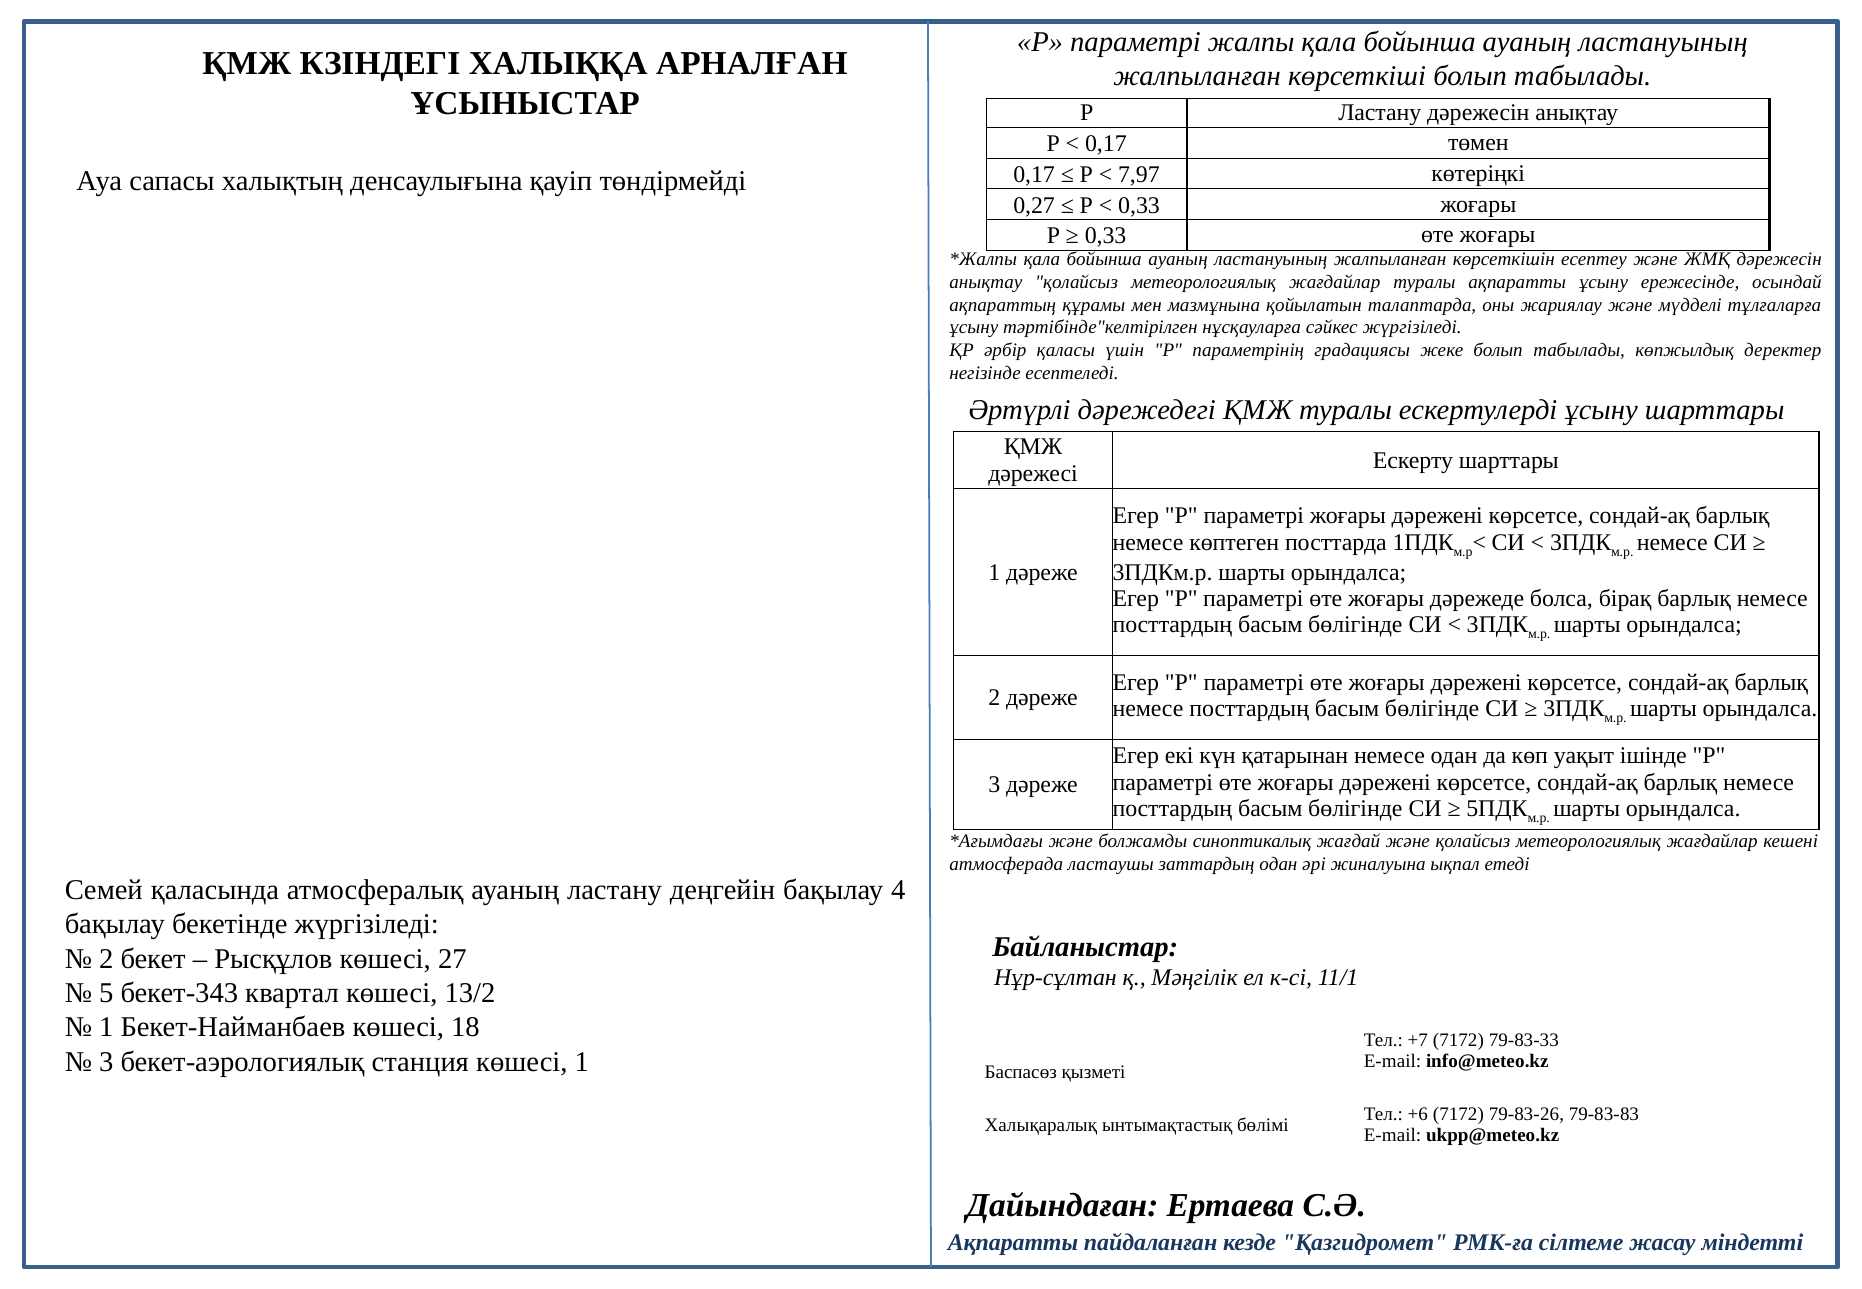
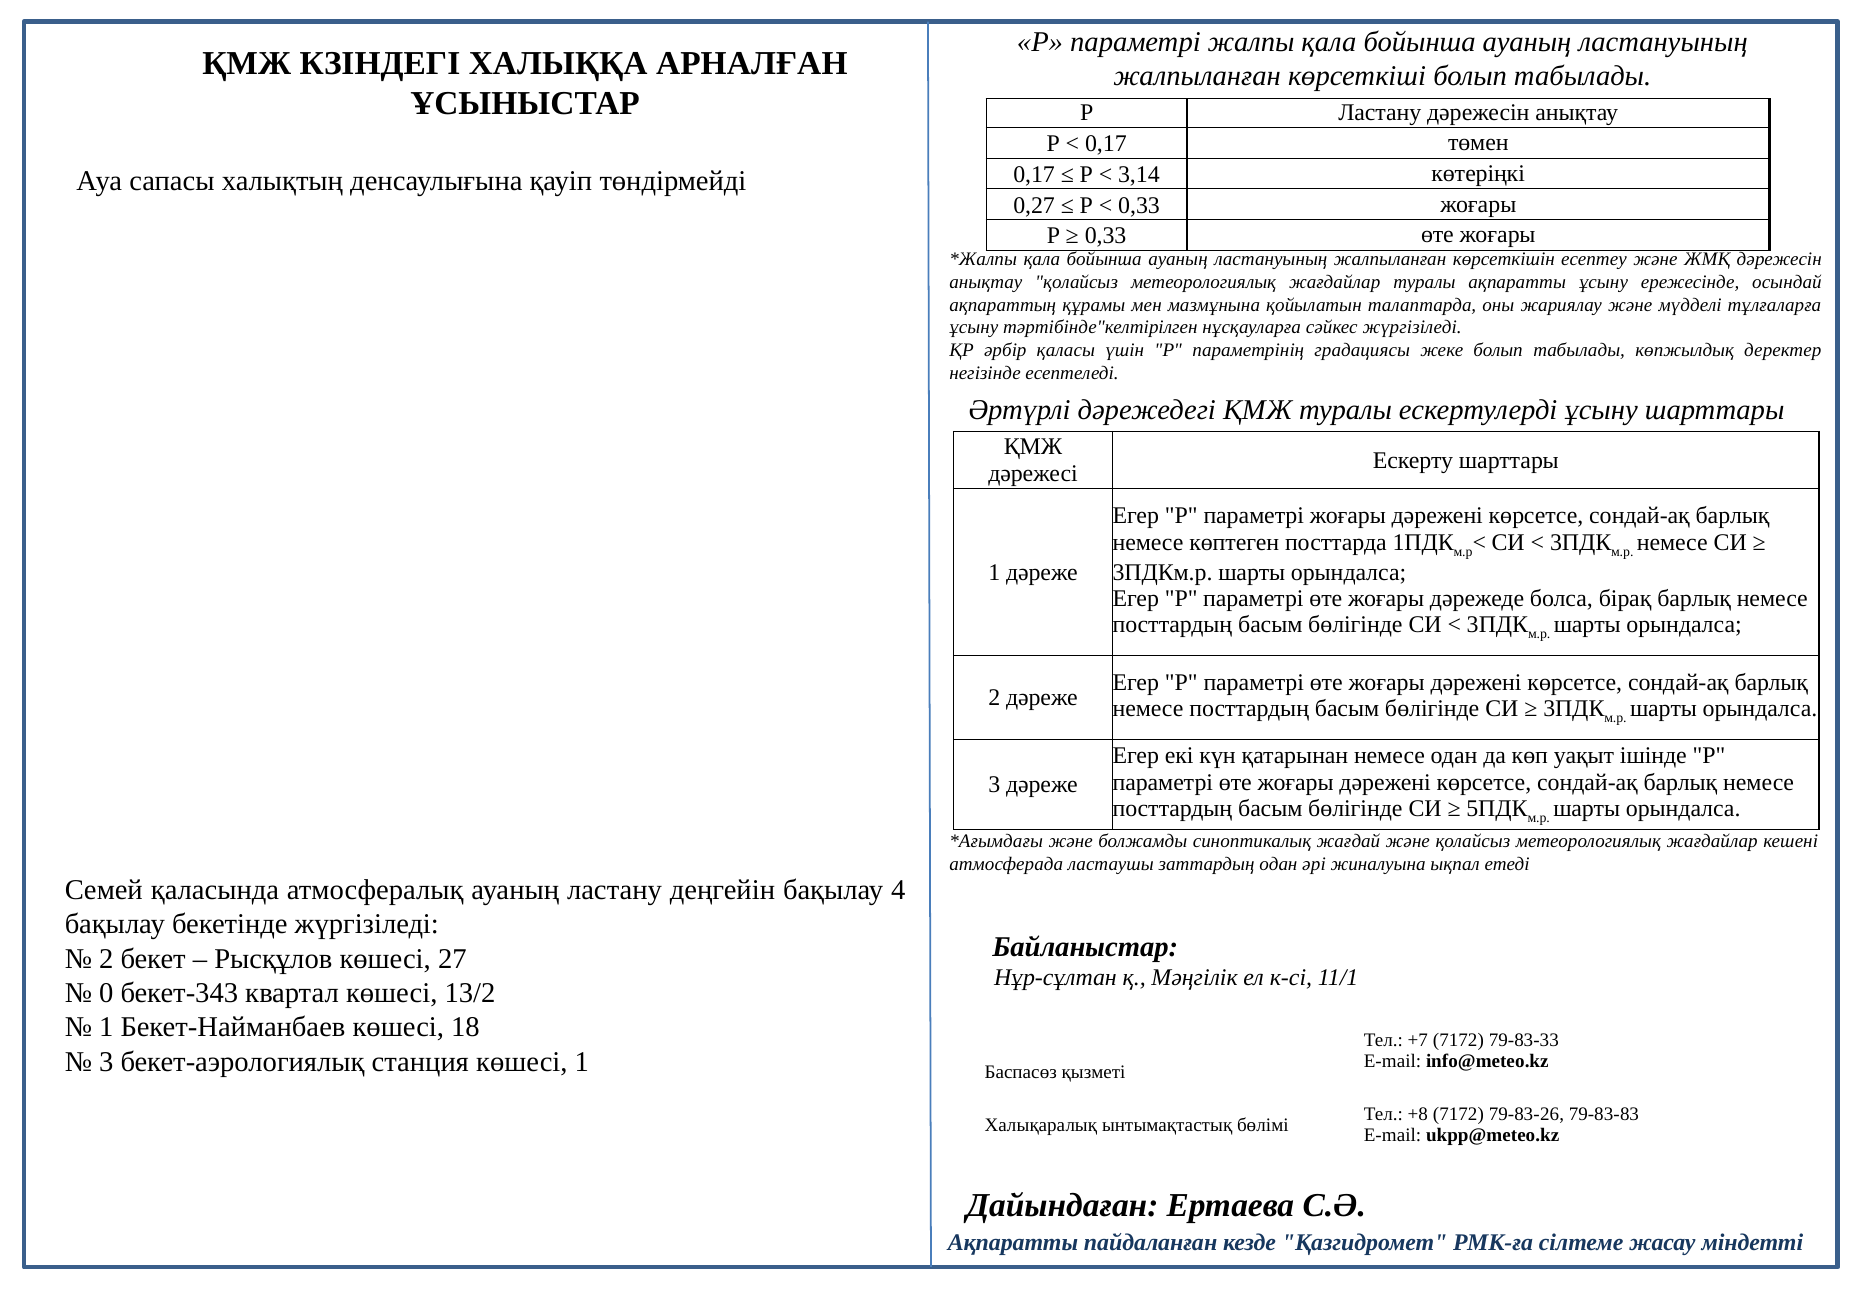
7,97: 7,97 -> 3,14
5: 5 -> 0
+6: +6 -> +8
